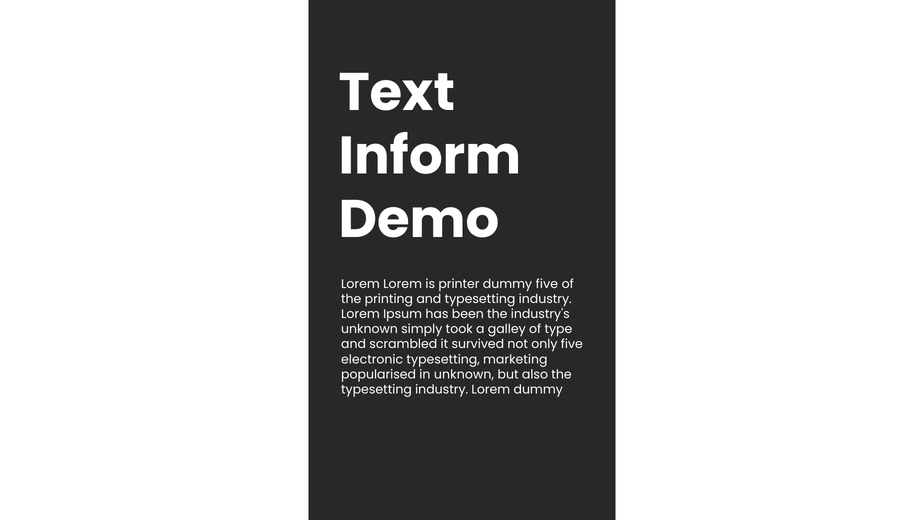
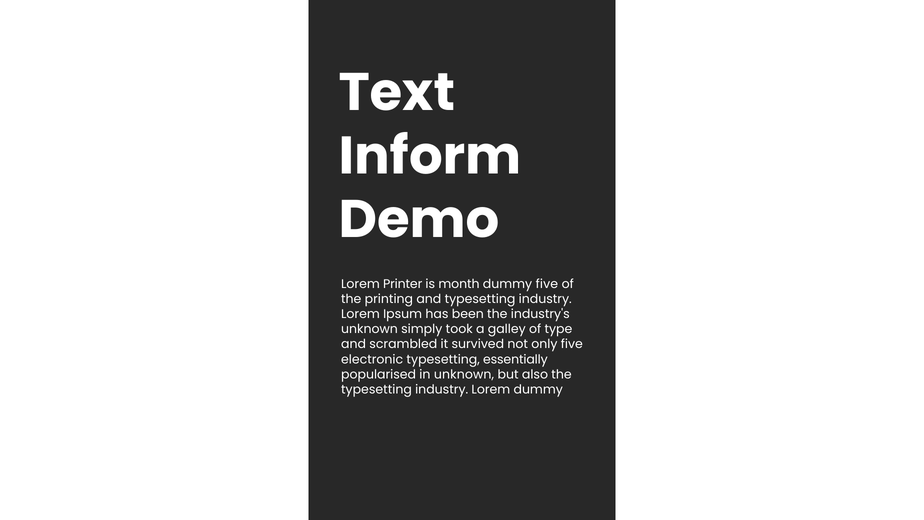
Lorem Lorem: Lorem -> Printer
printer: printer -> month
marketing: marketing -> essentially
